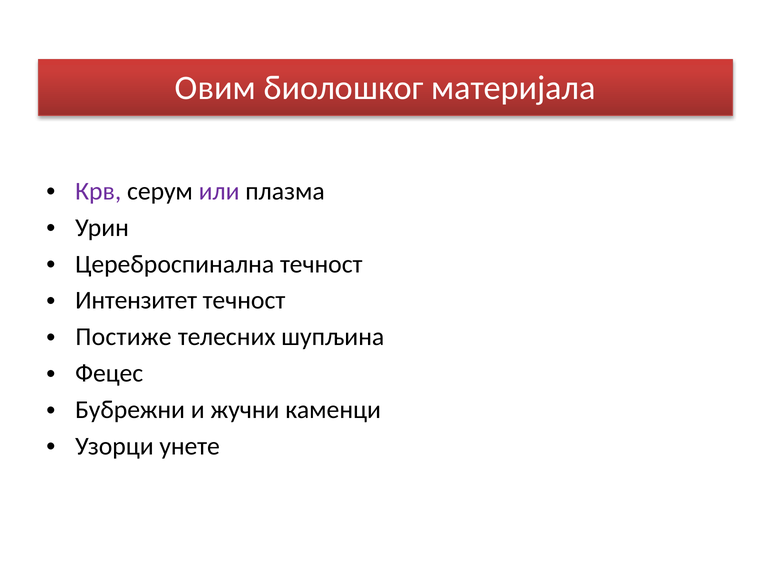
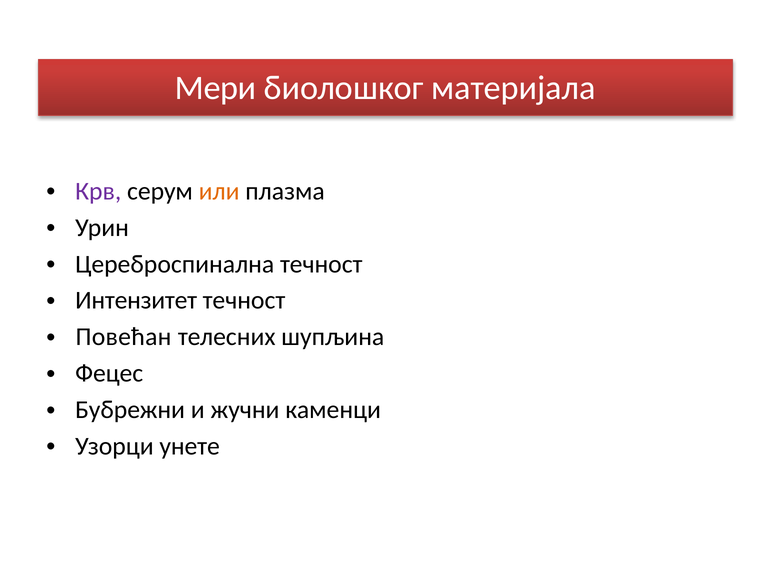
Овим: Овим -> Мери
или colour: purple -> orange
Постиже: Постиже -> Повећан
